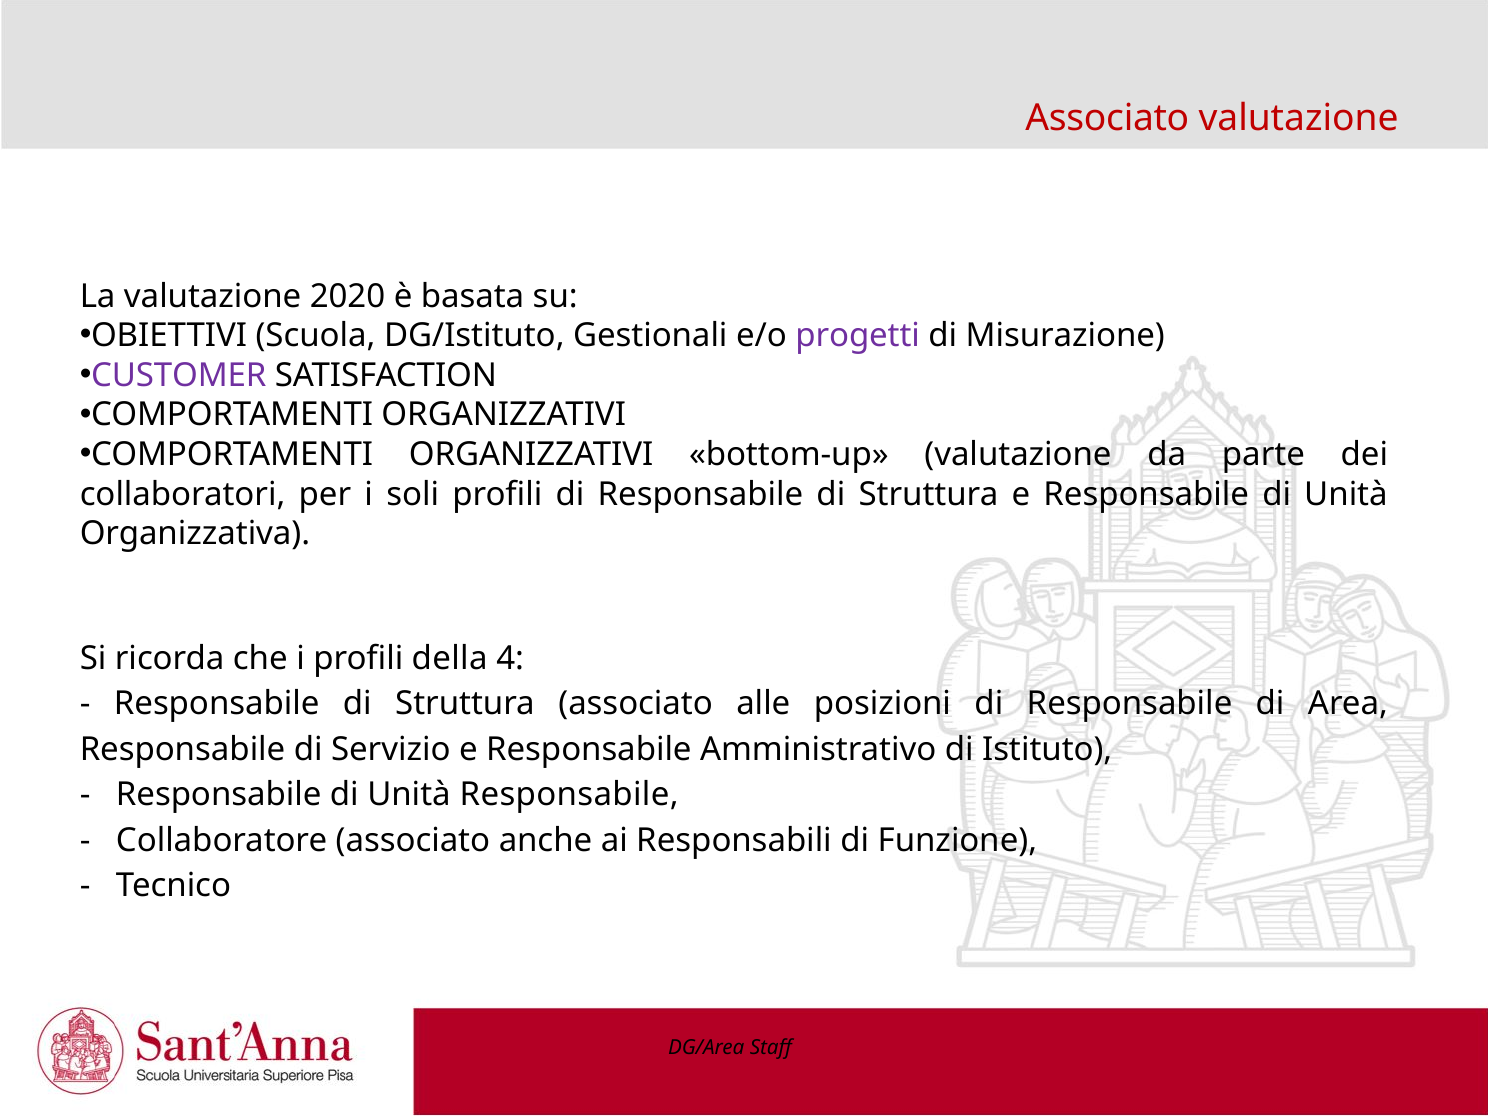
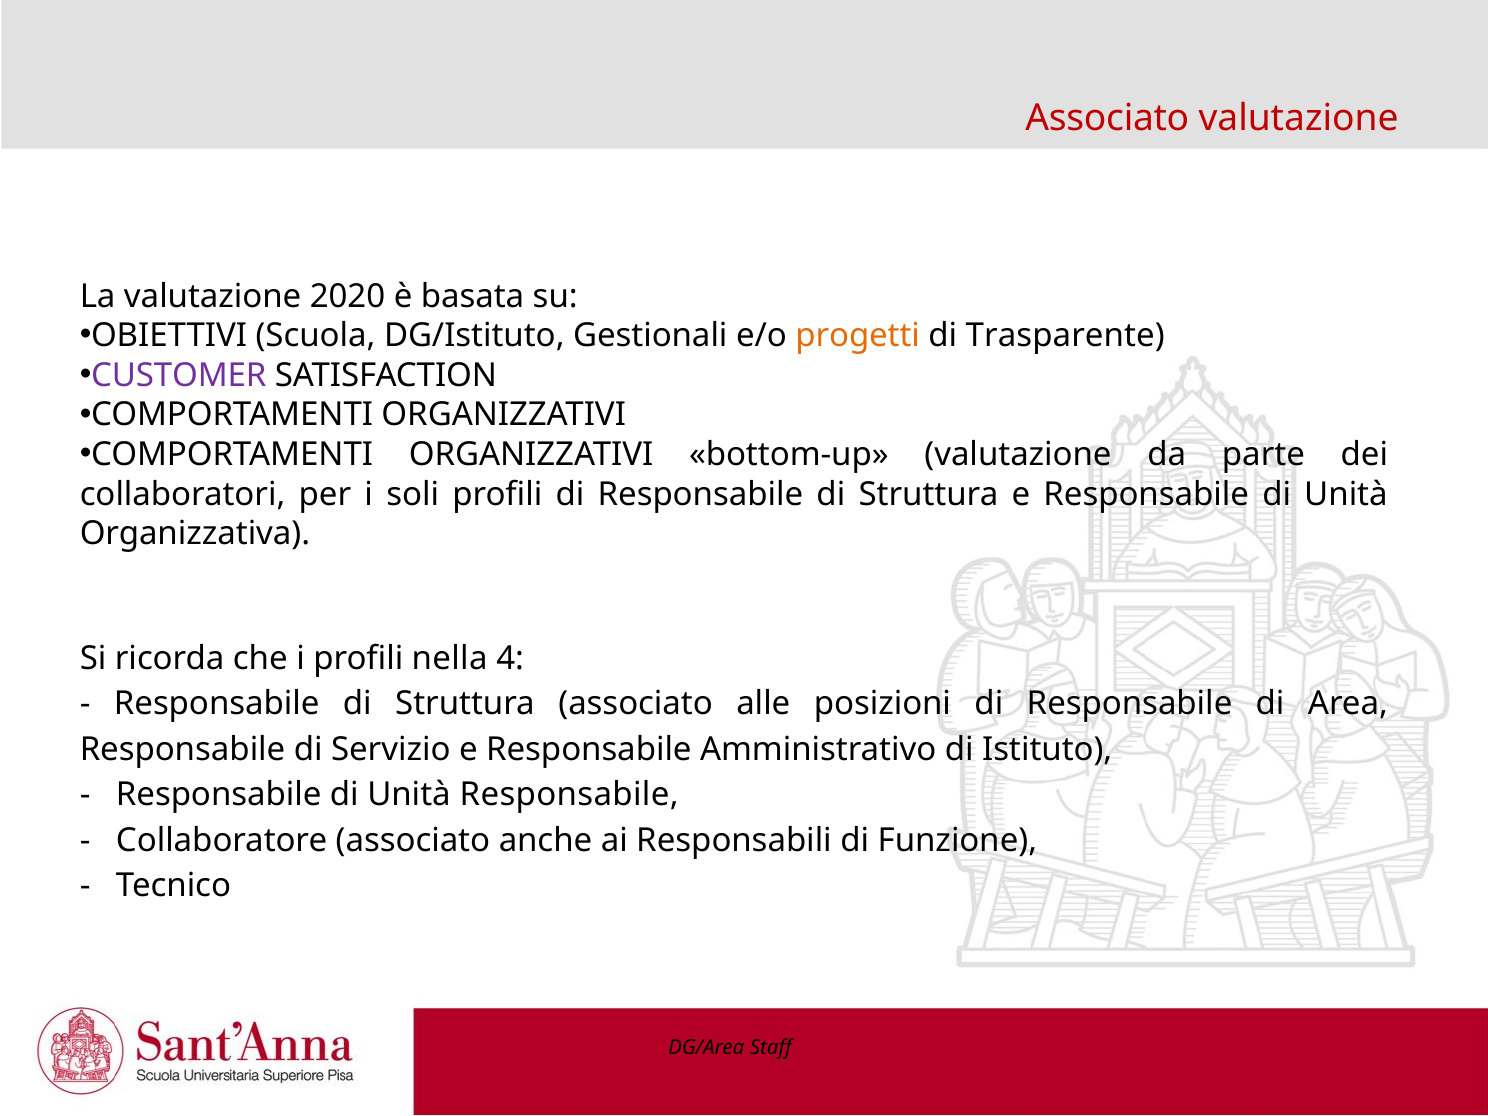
progetti colour: purple -> orange
Misurazione: Misurazione -> Trasparente
della: della -> nella
